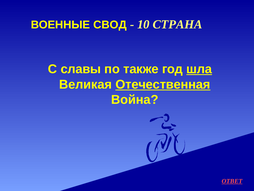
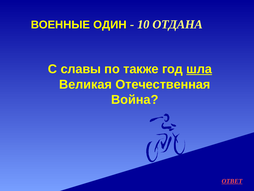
СВОД: СВОД -> ОДИН
СТРАНА: СТРАНА -> ОТДАНА
Отечественная underline: present -> none
